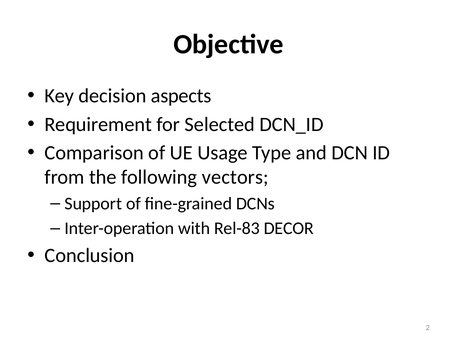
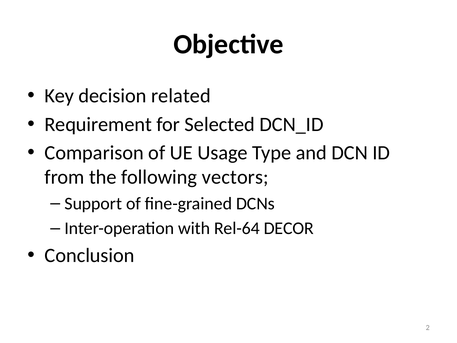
aspects: aspects -> related
Rel-83: Rel-83 -> Rel-64
